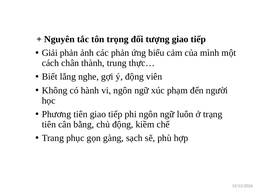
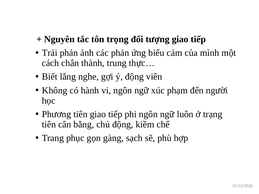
Giải: Giải -> Trải
